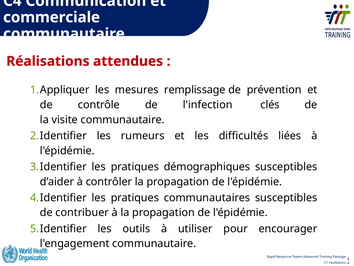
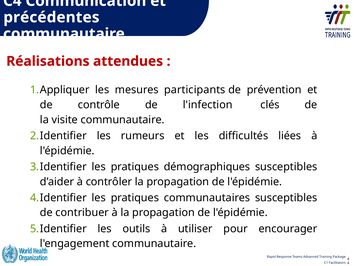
commerciale: commerciale -> précédentes
remplissage: remplissage -> participants
